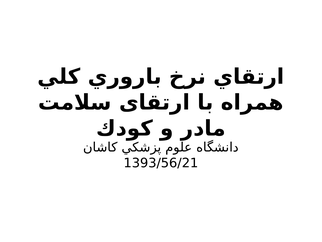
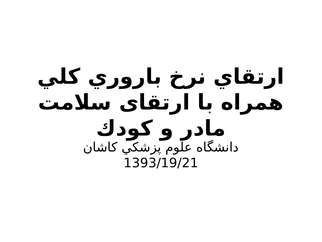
1393/56/21: 1393/56/21 -> 1393/19/21
